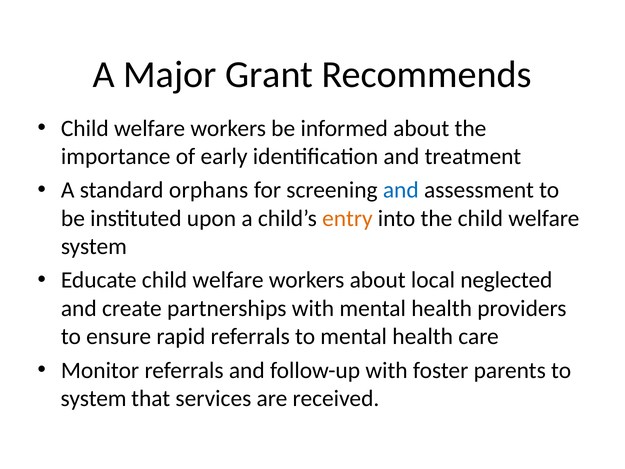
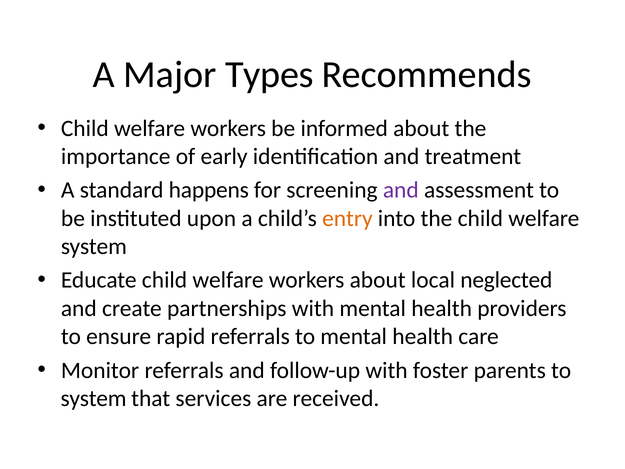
Grant: Grant -> Types
orphans: orphans -> happens
and at (401, 190) colour: blue -> purple
